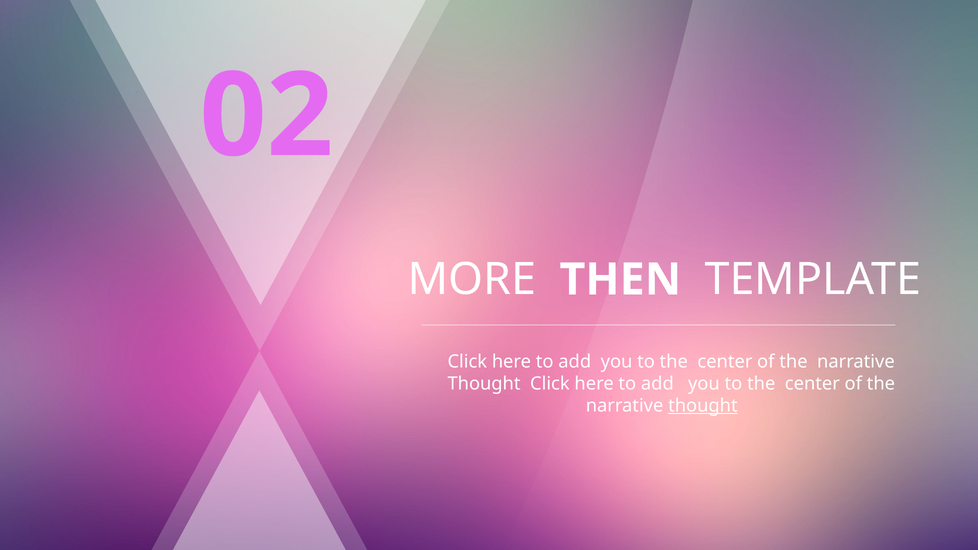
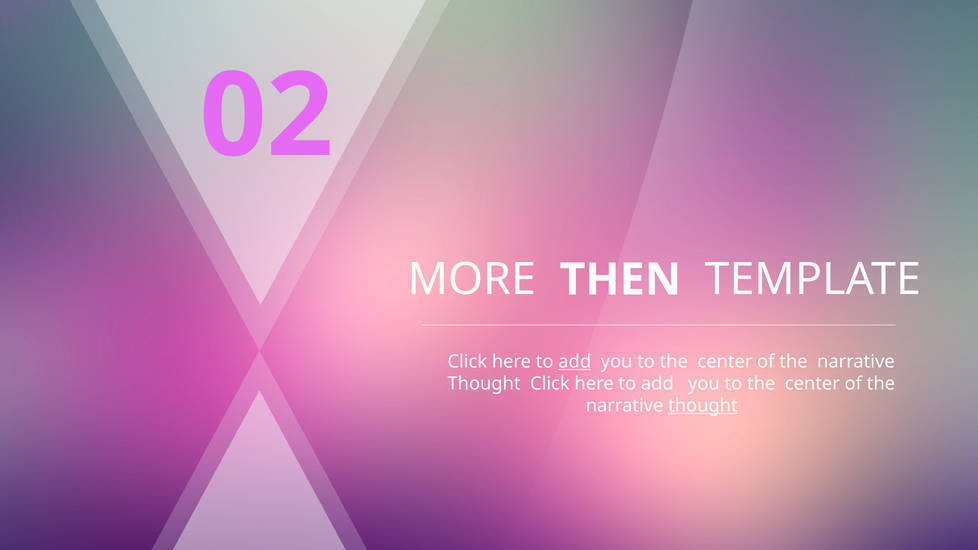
add at (575, 362) underline: none -> present
